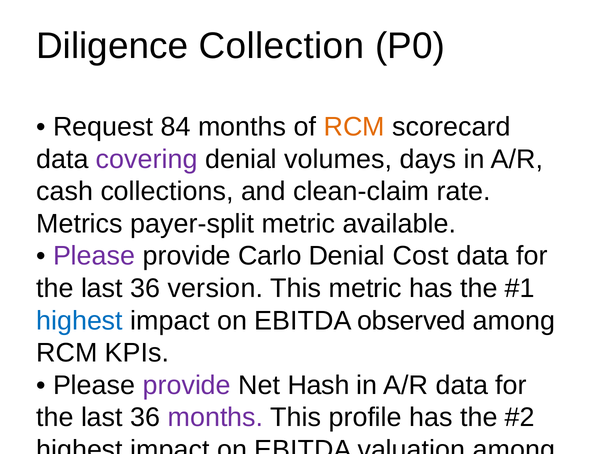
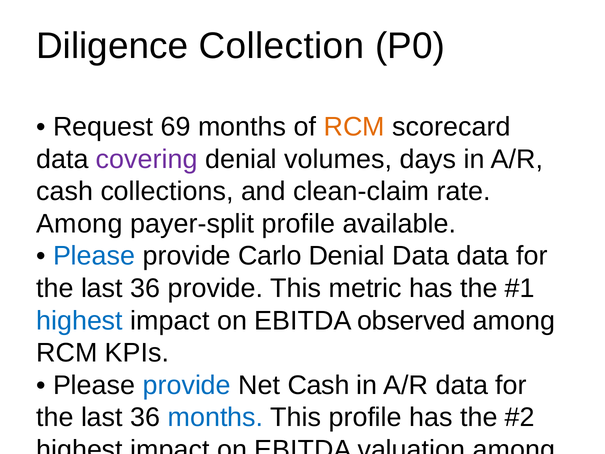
84: 84 -> 69
Metrics at (80, 224): Metrics -> Among
payer-split metric: metric -> profile
Please at (94, 256) colour: purple -> blue
Denial Cost: Cost -> Data
36 version: version -> provide
provide at (187, 385) colour: purple -> blue
Net Hash: Hash -> Cash
months at (216, 417) colour: purple -> blue
